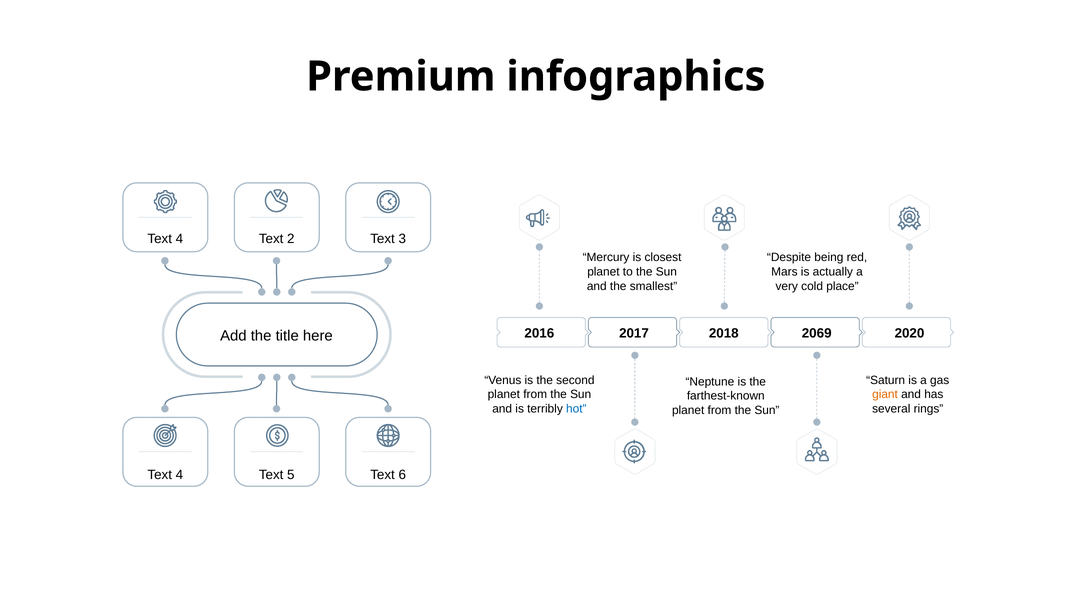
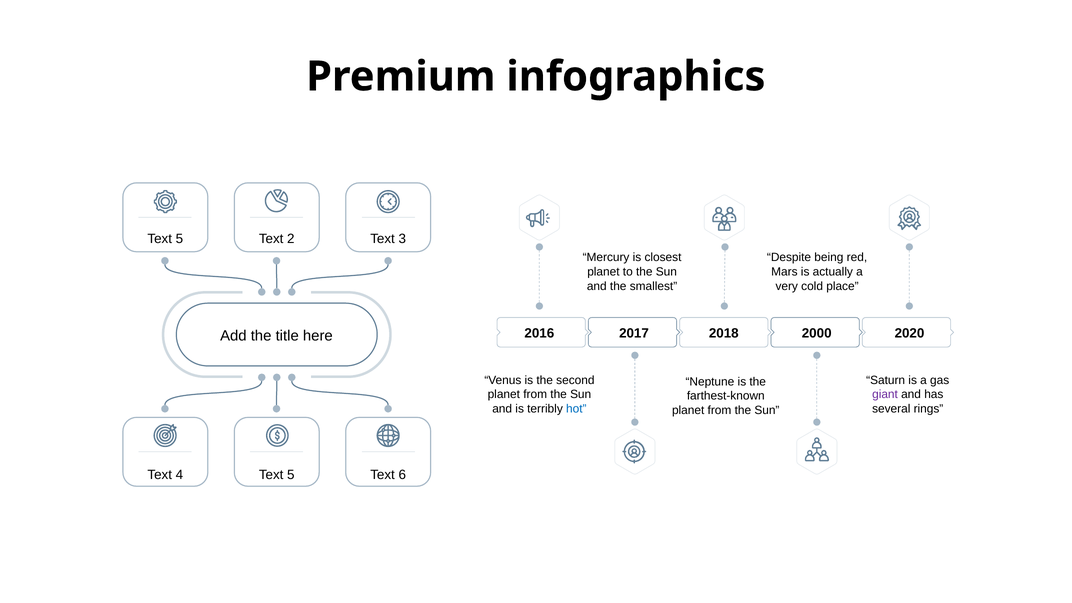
4 at (179, 239): 4 -> 5
2069: 2069 -> 2000
giant colour: orange -> purple
